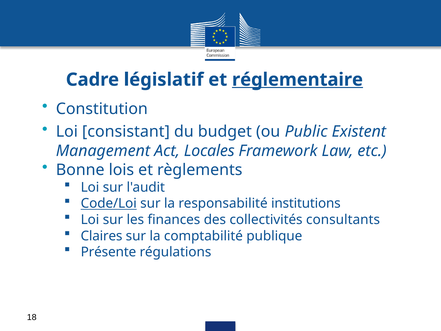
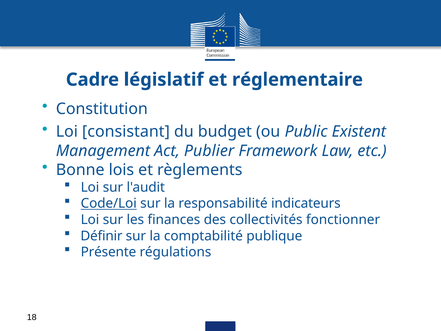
réglementaire underline: present -> none
Locales: Locales -> Publier
institutions: institutions -> indicateurs
consultants: consultants -> fonctionner
Claires: Claires -> Définir
